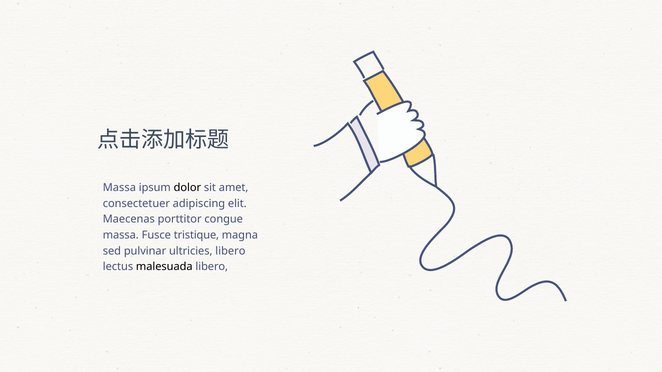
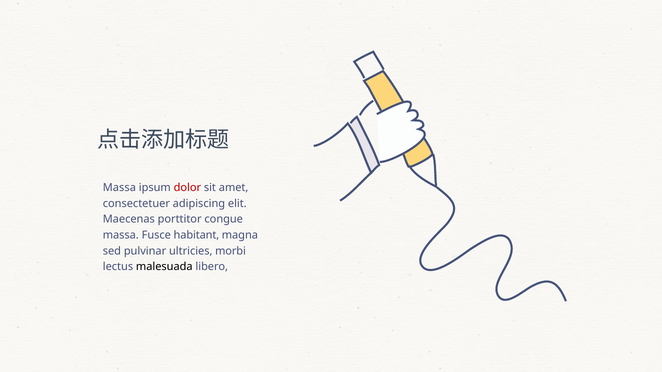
dolor colour: black -> red
tristique: tristique -> habitant
ultricies libero: libero -> morbi
